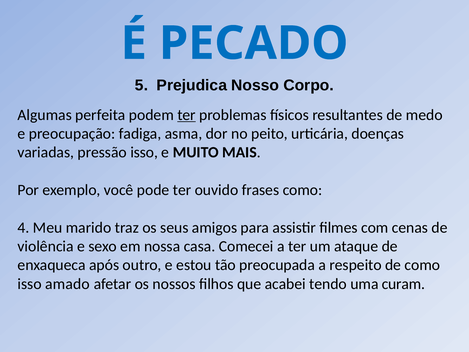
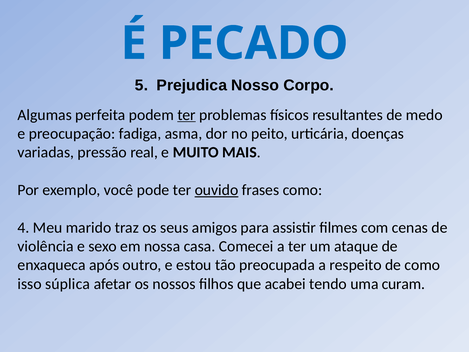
pressão isso: isso -> real
ouvido underline: none -> present
amado: amado -> súplica
